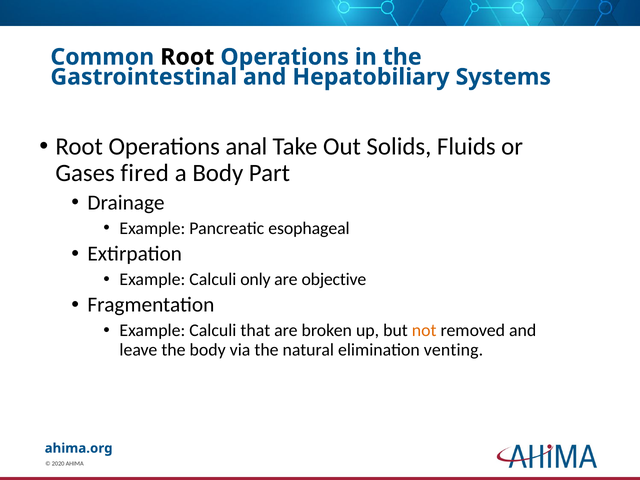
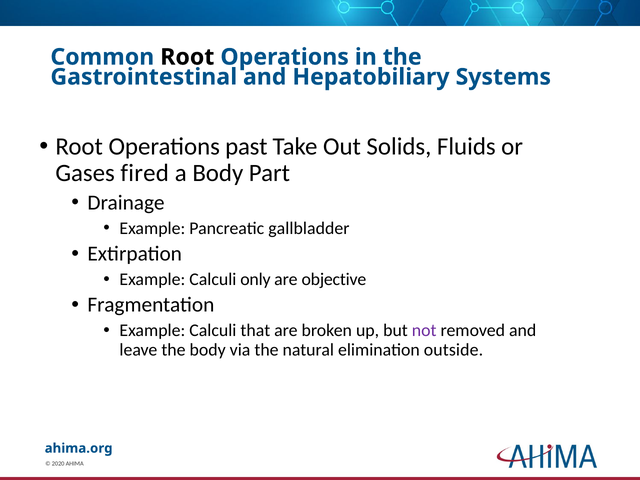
anal: anal -> past
esophageal: esophageal -> gallbladder
not colour: orange -> purple
venting: venting -> outside
